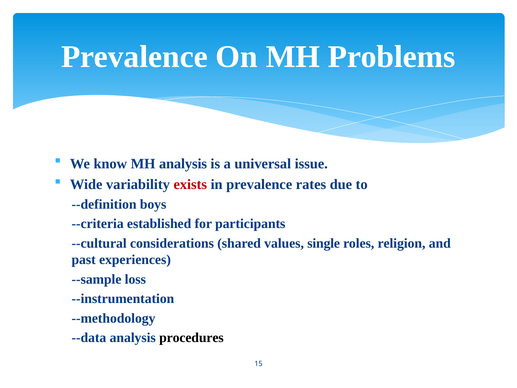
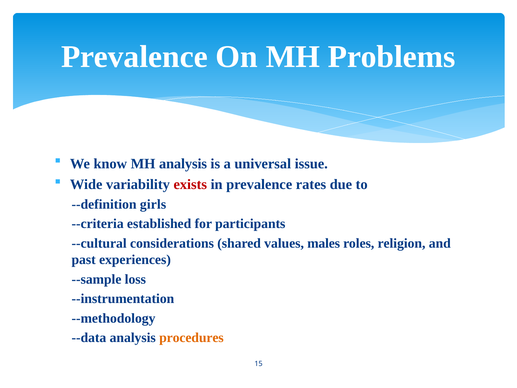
boys: boys -> girls
single: single -> males
procedures colour: black -> orange
